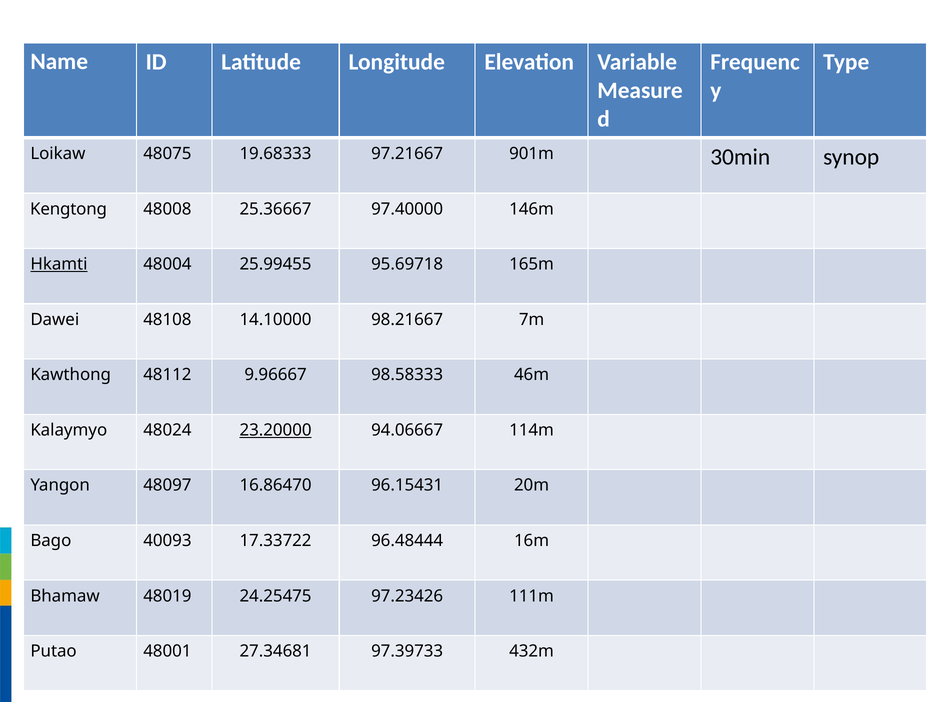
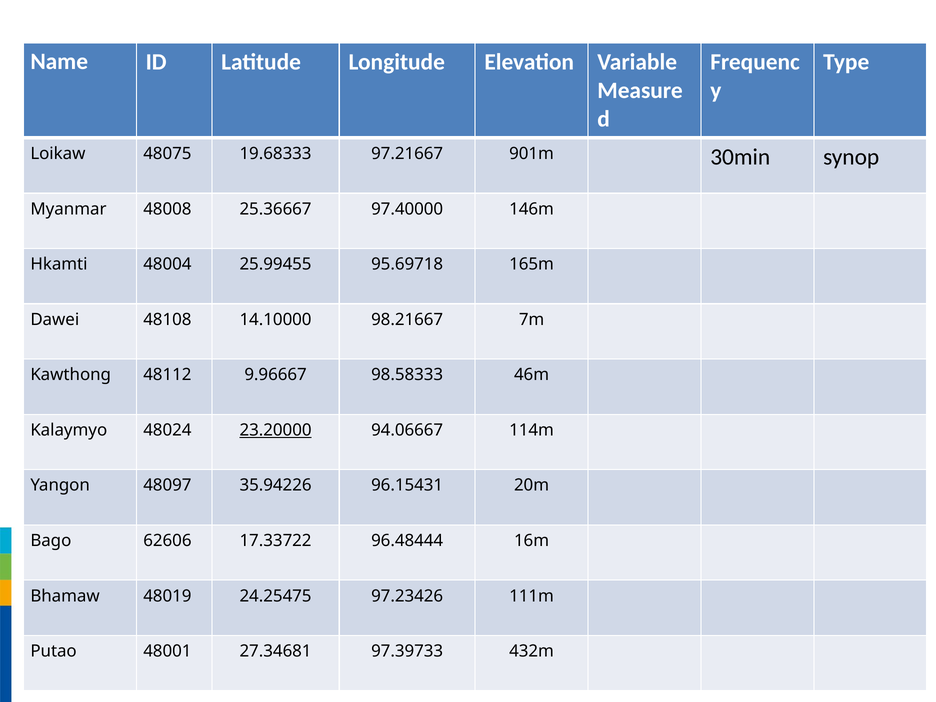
Kengtong: Kengtong -> Myanmar
Hkamti underline: present -> none
16.86470: 16.86470 -> 35.94226
40093: 40093 -> 62606
